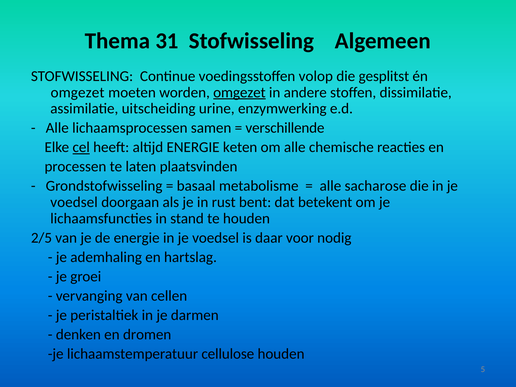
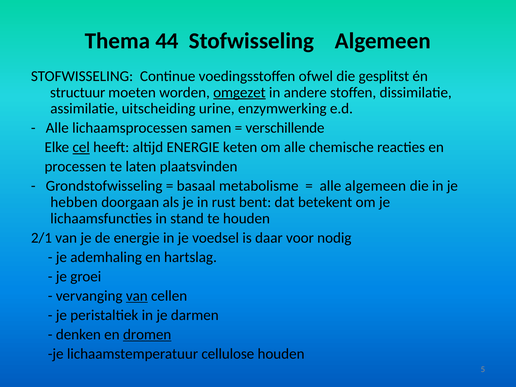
31: 31 -> 44
volop: volop -> ofwel
omgezet at (78, 92): omgezet -> structuur
alle sacharose: sacharose -> algemeen
voedsel at (74, 202): voedsel -> hebben
2/5: 2/5 -> 2/1
van at (137, 296) underline: none -> present
dromen underline: none -> present
